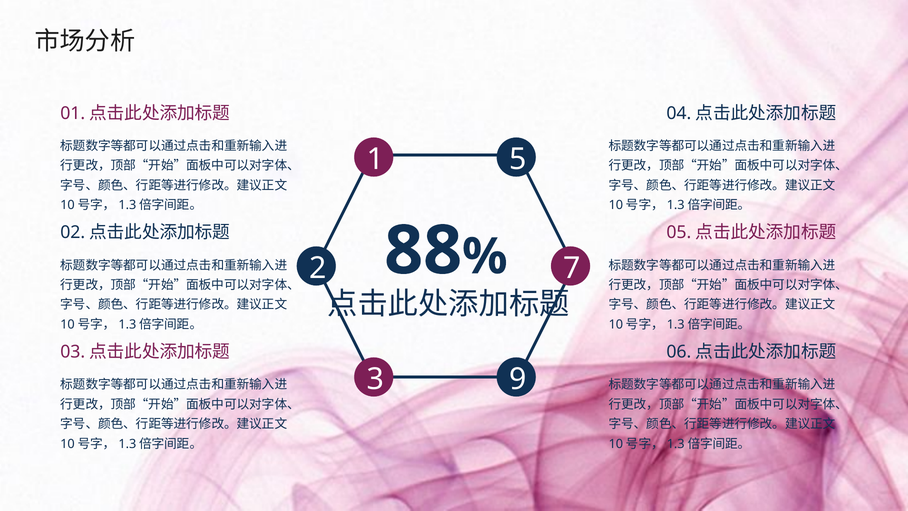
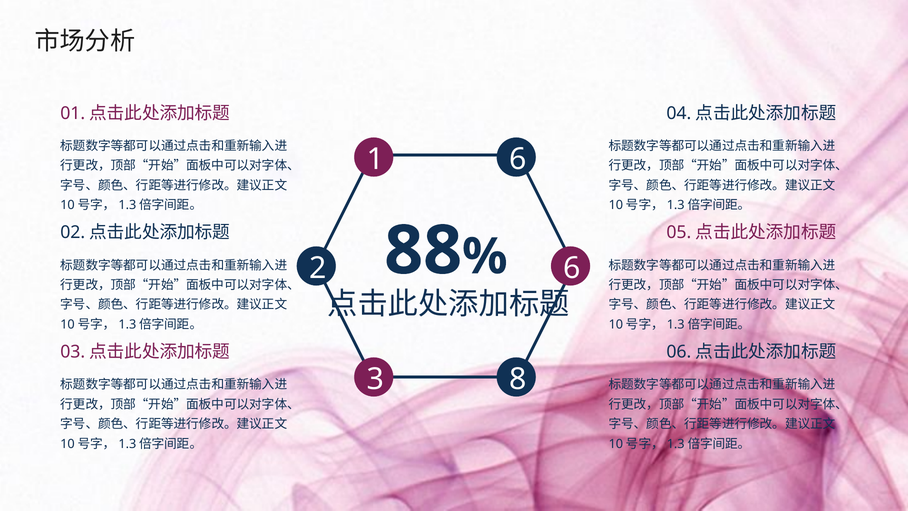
1 5: 5 -> 6
2 7: 7 -> 6
9: 9 -> 8
